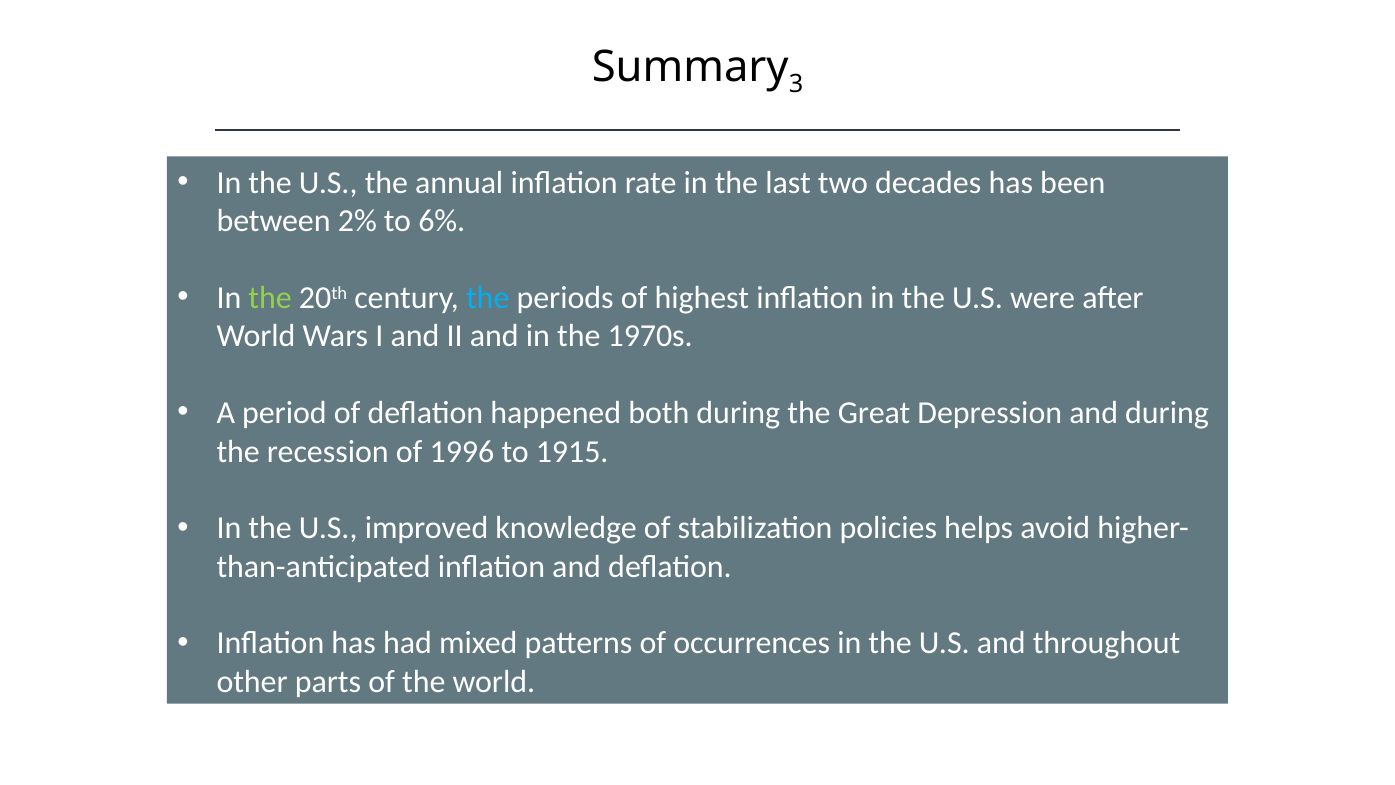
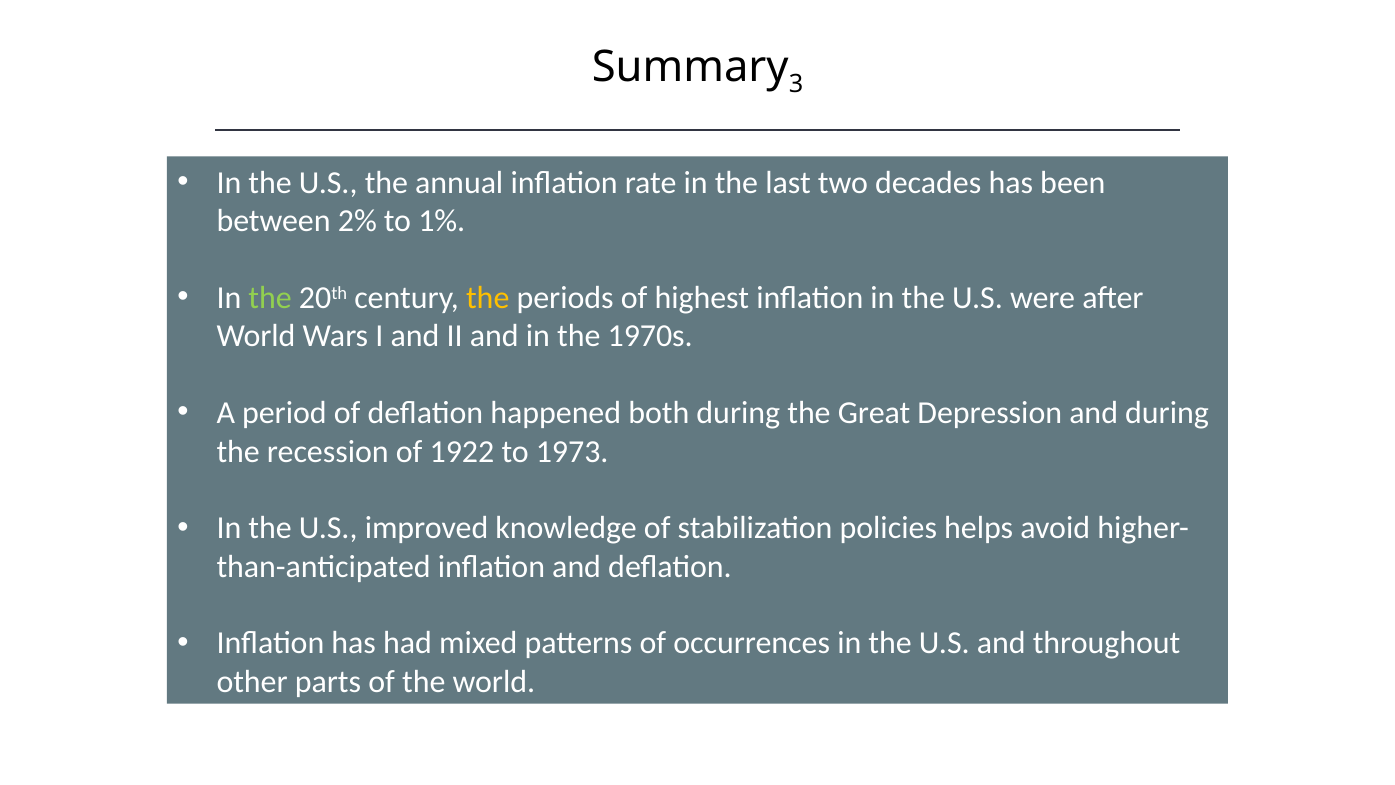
6%: 6% -> 1%
the at (488, 298) colour: light blue -> yellow
1996: 1996 -> 1922
1915: 1915 -> 1973
